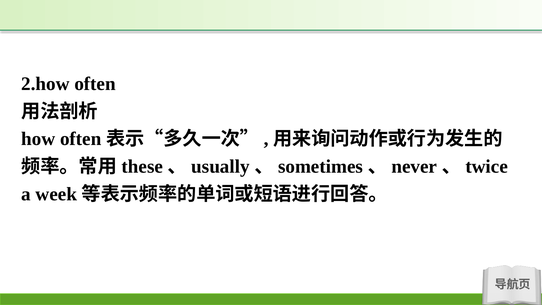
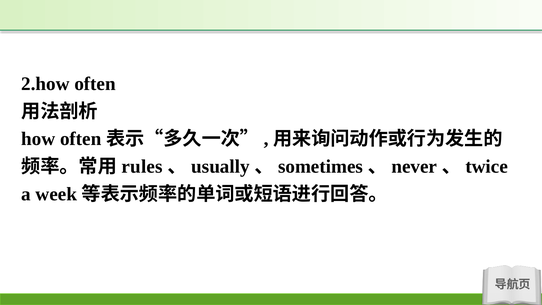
these: these -> rules
